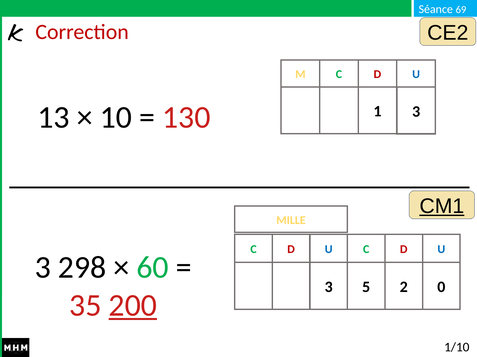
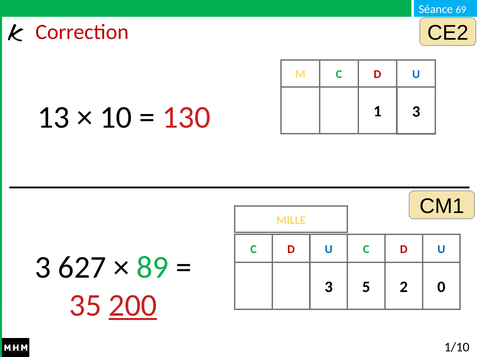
CM1 underline: present -> none
298: 298 -> 627
60: 60 -> 89
